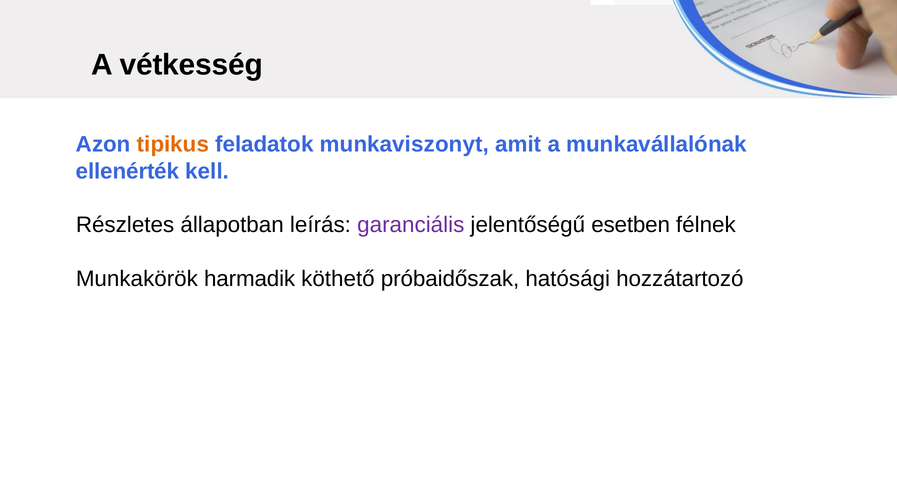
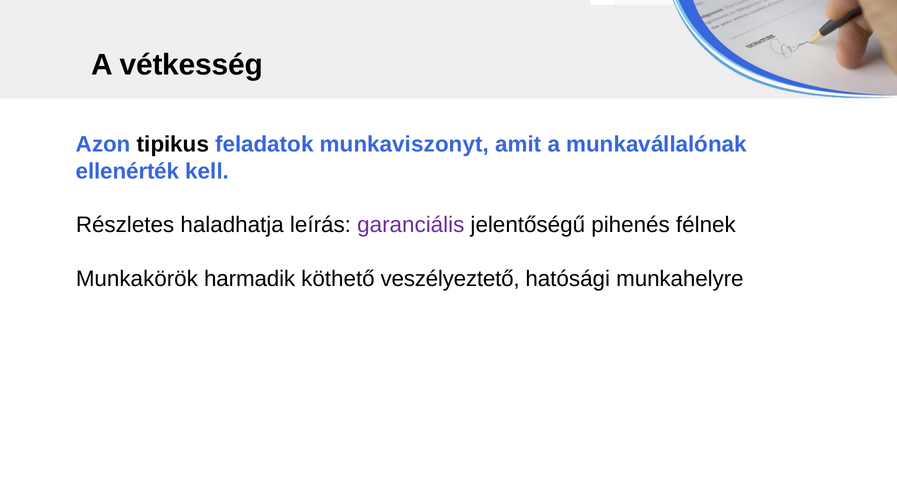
tipikus colour: orange -> black
állapotban: állapotban -> haladhatja
esetben: esetben -> pihenés
próbaidőszak: próbaidőszak -> veszélyeztető
hozzátartozó: hozzátartozó -> munkahelyre
